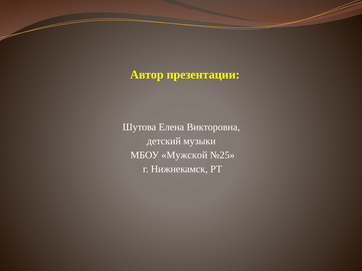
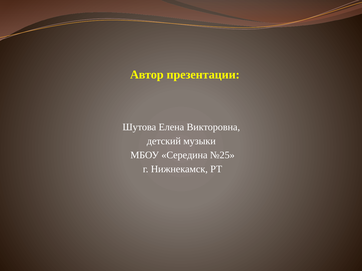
Мужской: Мужской -> Середина
